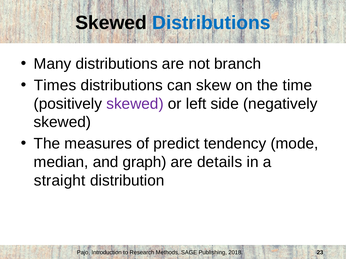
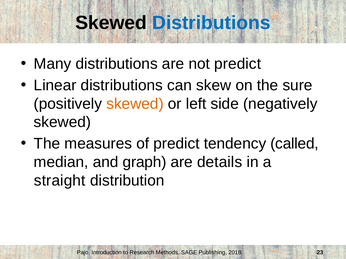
not branch: branch -> predict
Times: Times -> Linear
time: time -> sure
skewed at (135, 104) colour: purple -> orange
mode: mode -> called
